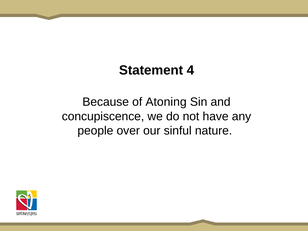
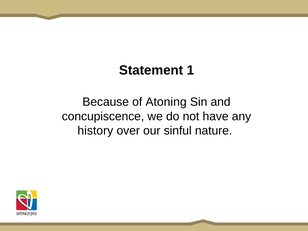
4: 4 -> 1
people: people -> history
